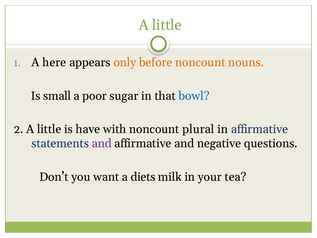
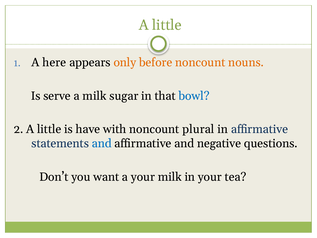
small: small -> serve
a poor: poor -> milk
and at (102, 143) colour: purple -> blue
a diets: diets -> your
